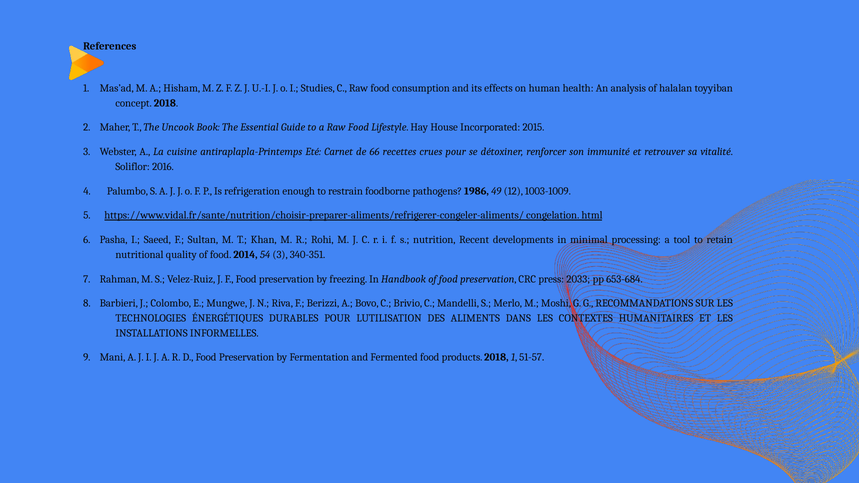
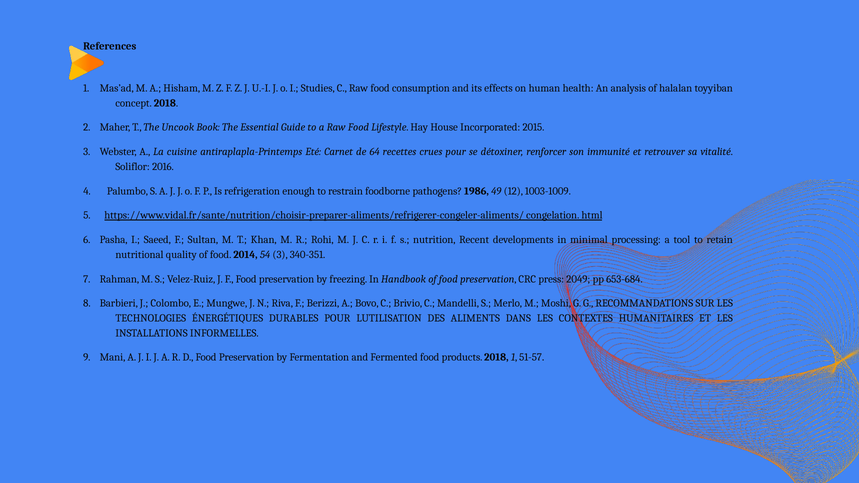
66: 66 -> 64
2033: 2033 -> 2049
